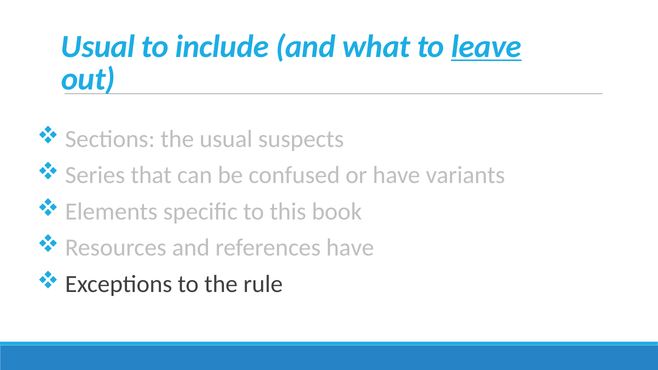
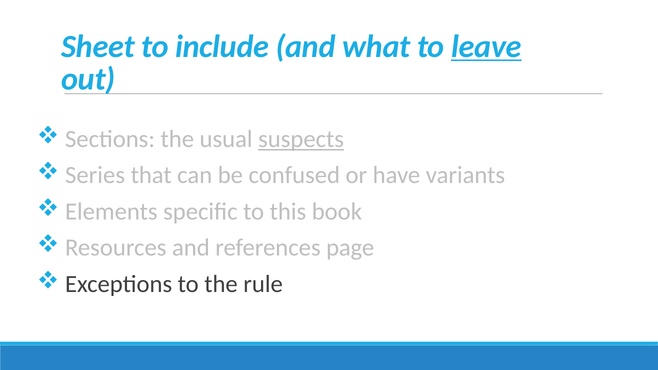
Usual at (98, 46): Usual -> Sheet
suspects underline: none -> present
references have: have -> page
